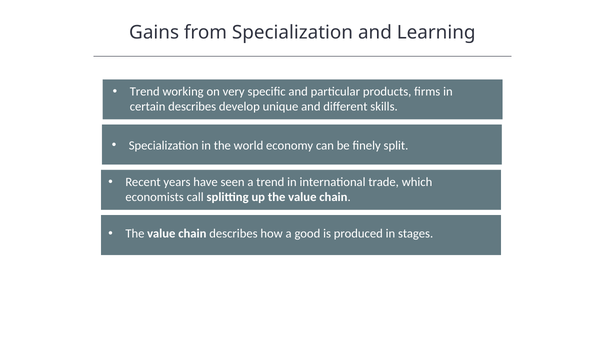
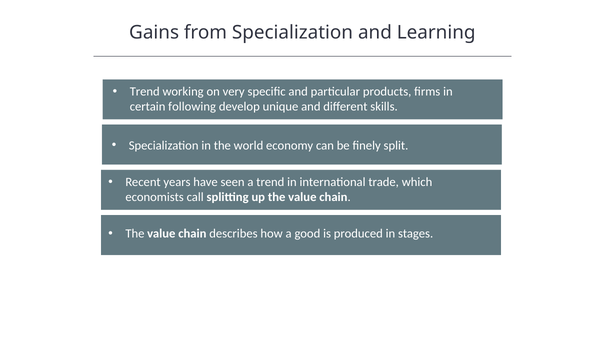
certain describes: describes -> following
